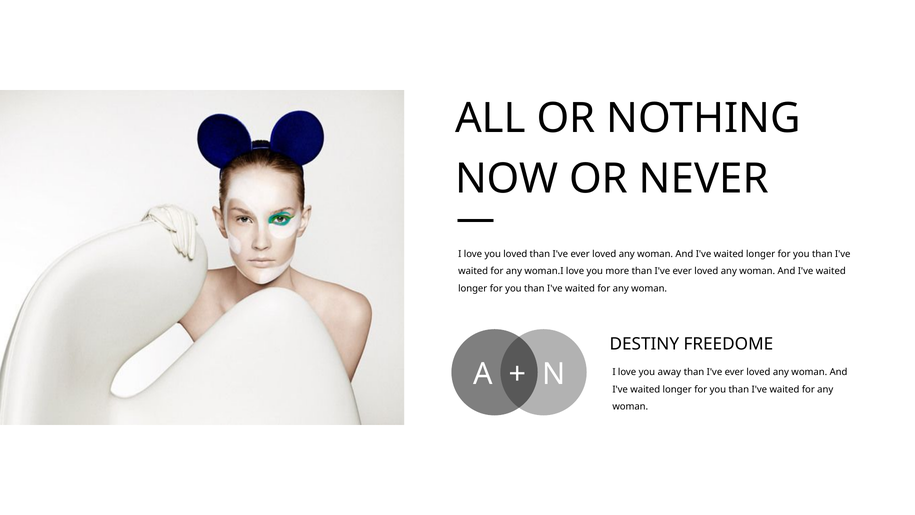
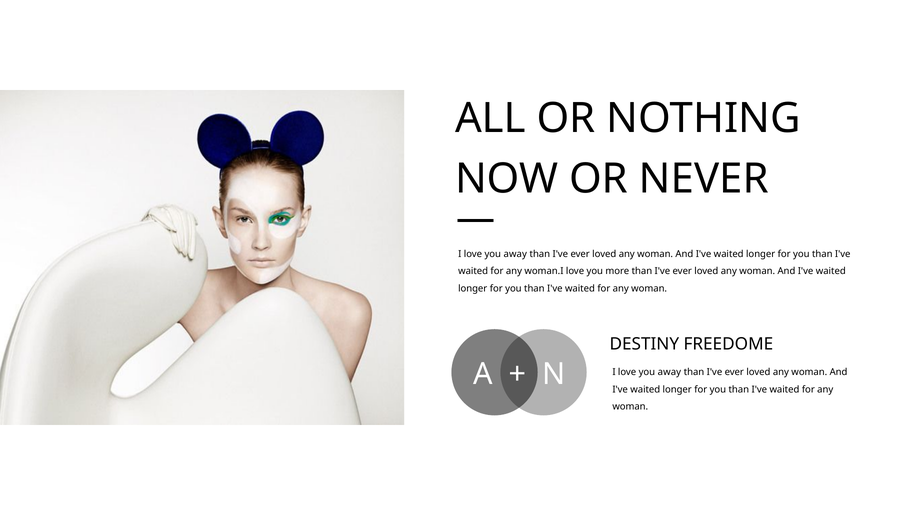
loved at (515, 254): loved -> away
